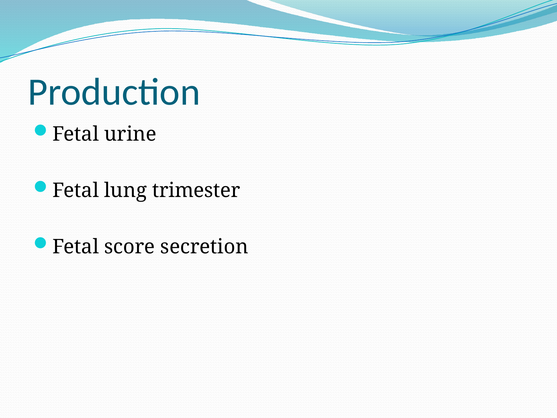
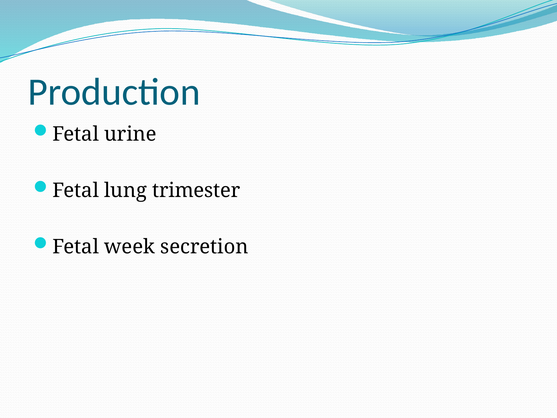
score: score -> week
